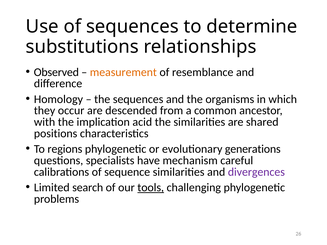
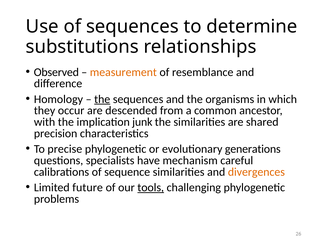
the at (102, 99) underline: none -> present
acid: acid -> junk
positions: positions -> precision
regions: regions -> precise
divergences colour: purple -> orange
search: search -> future
